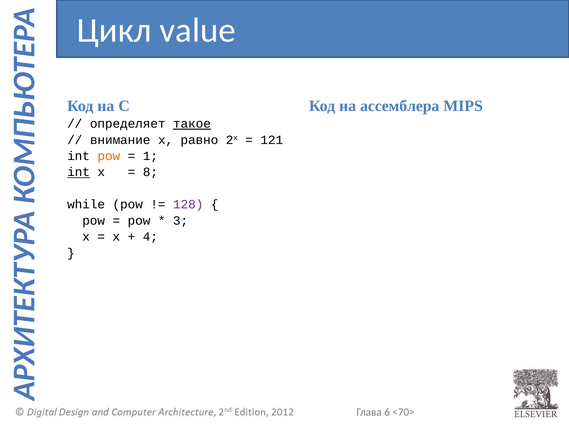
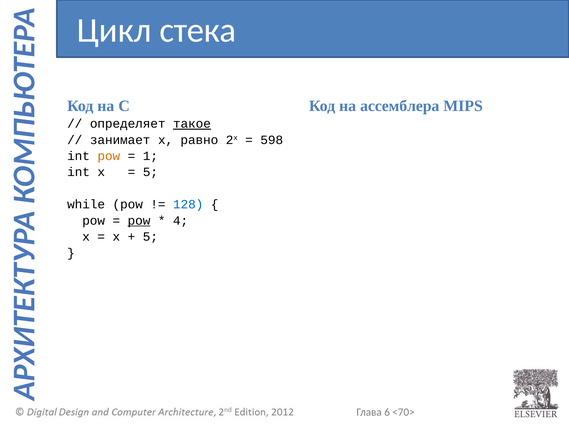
value: value -> стека
внимание: внимание -> занимает
121: 121 -> 598
int at (79, 172) underline: present -> none
8 at (150, 172): 8 -> 5
128 colour: purple -> blue
pow at (139, 221) underline: none -> present
3: 3 -> 4
4 at (150, 237): 4 -> 5
